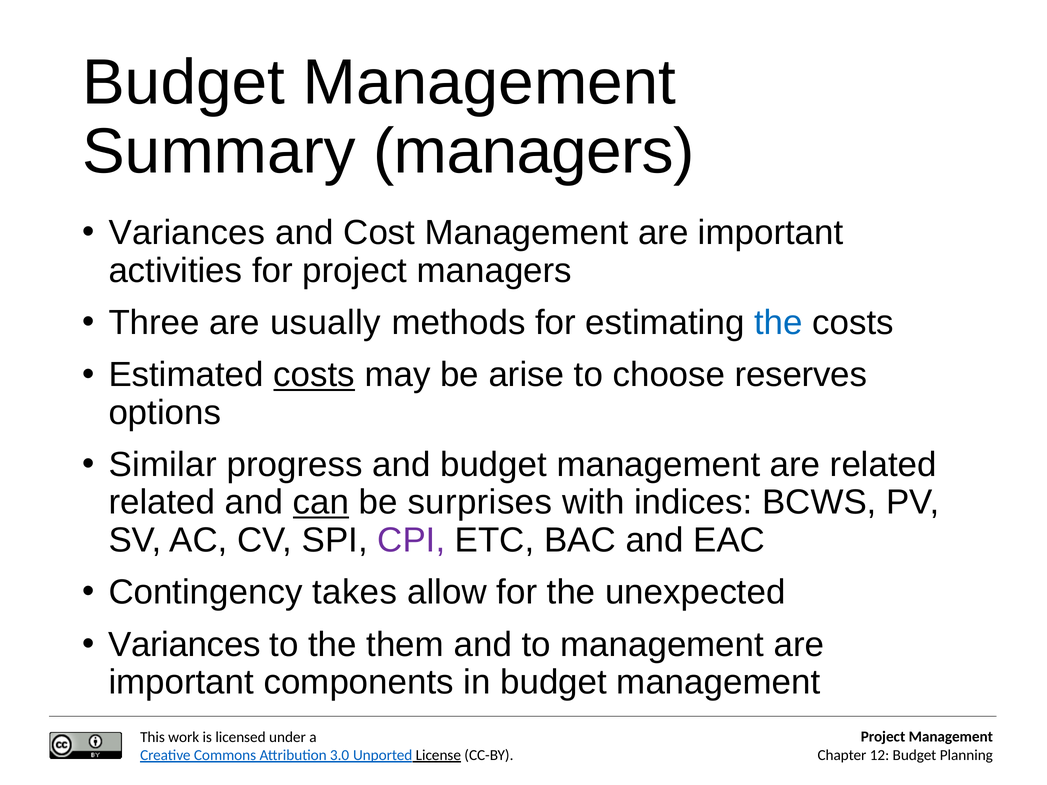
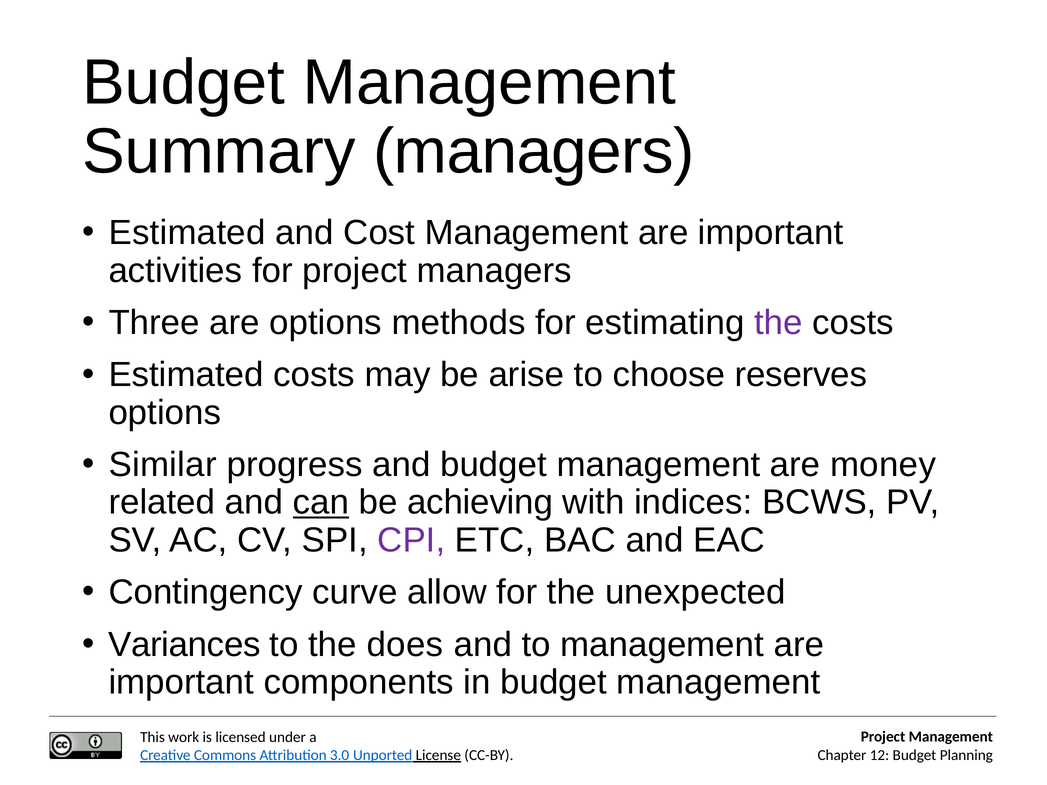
Variances at (187, 233): Variances -> Estimated
are usually: usually -> options
the at (778, 323) colour: blue -> purple
costs at (314, 375) underline: present -> none
are related: related -> money
surprises: surprises -> achieving
takes: takes -> curve
them: them -> does
